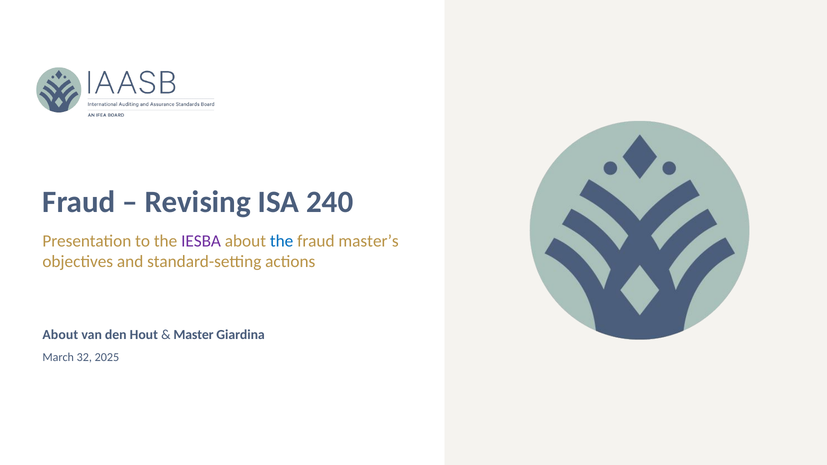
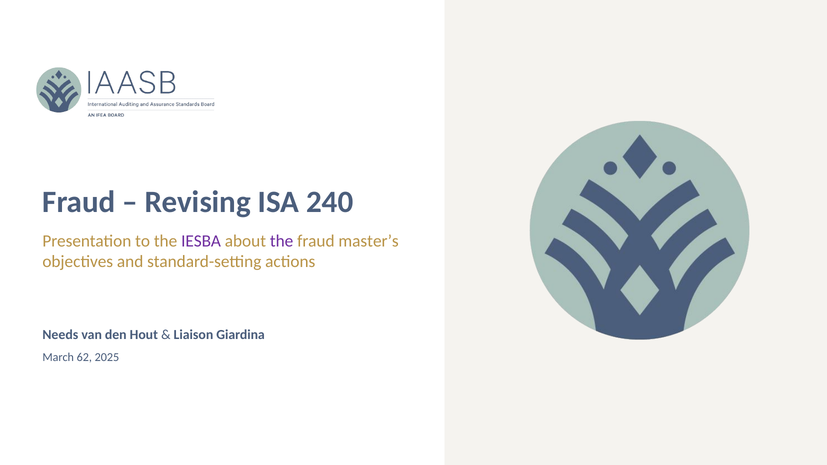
the at (282, 241) colour: blue -> purple
About at (60, 335): About -> Needs
Master: Master -> Liaison
32: 32 -> 62
